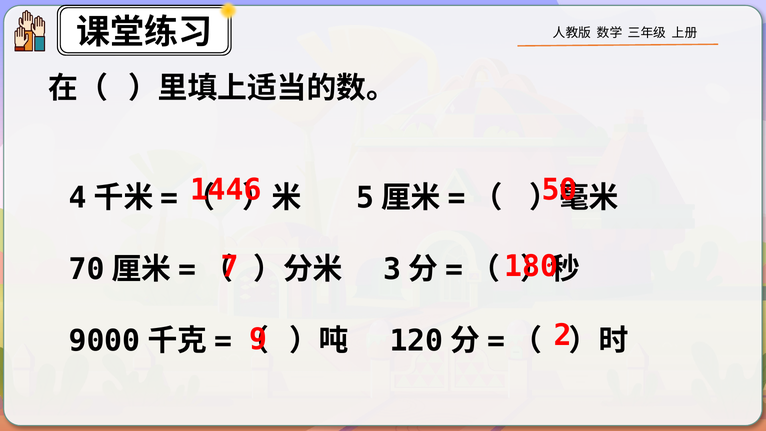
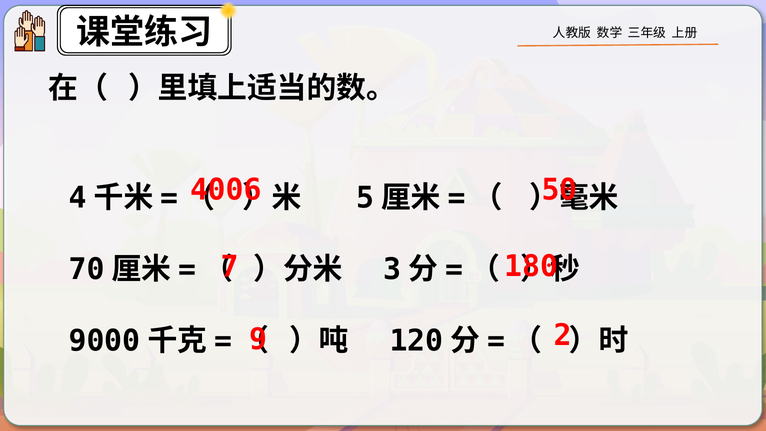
1446: 1446 -> 4006
